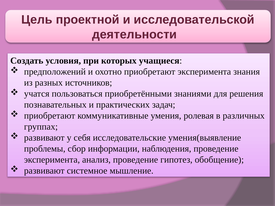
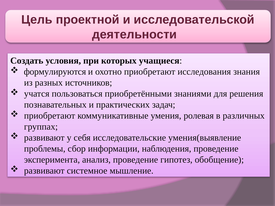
предположений: предположений -> формулируются
приобретают эксперимента: эксперимента -> исследования
